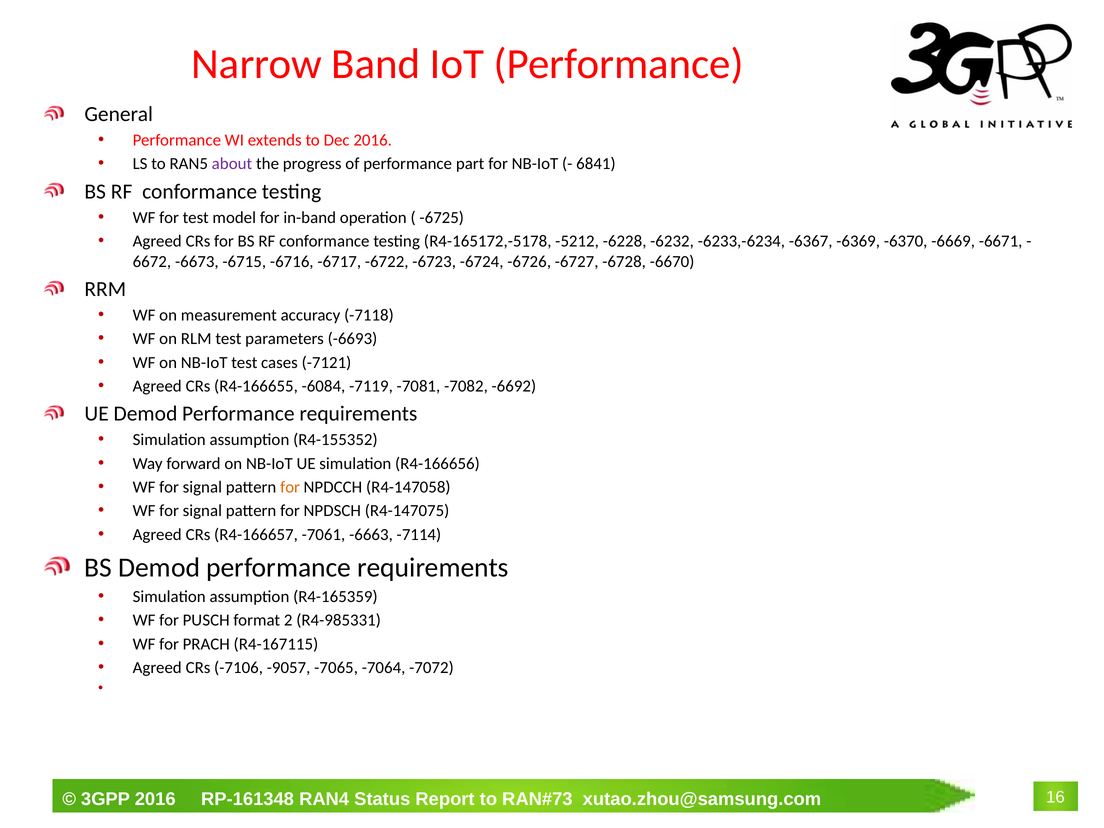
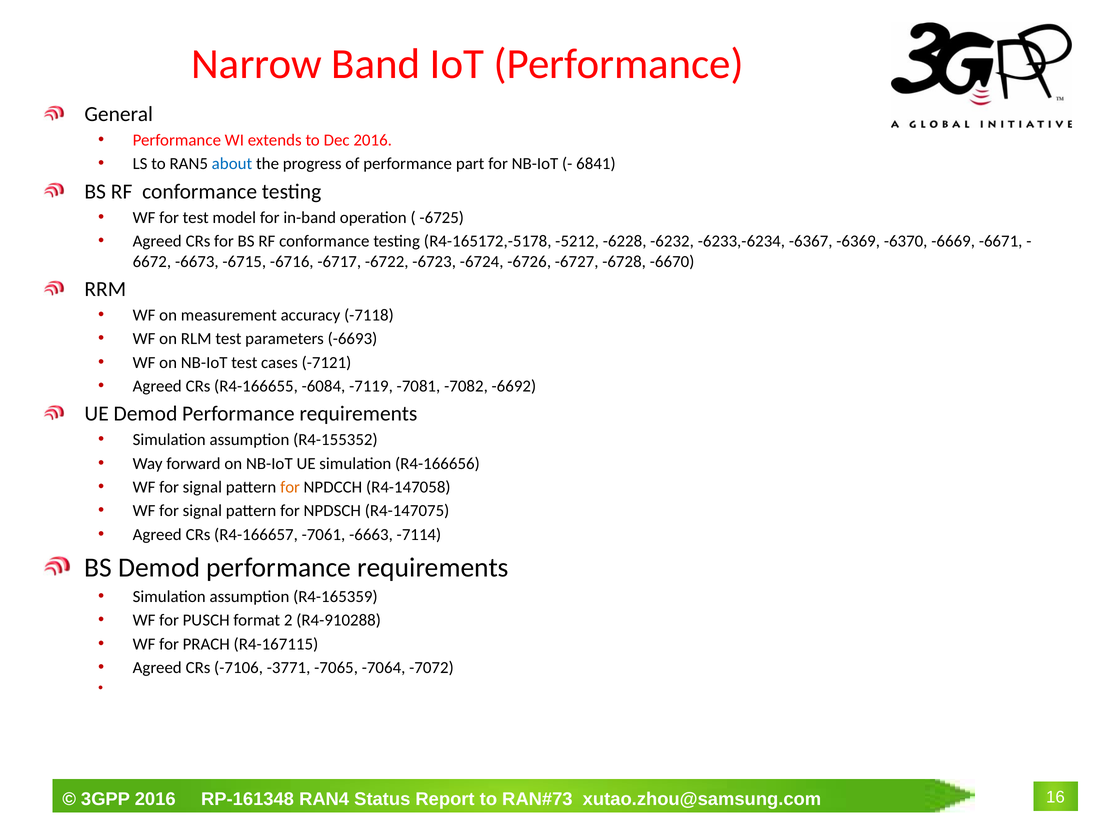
about colour: purple -> blue
R4-985331: R4-985331 -> R4-910288
-9057: -9057 -> -3771
